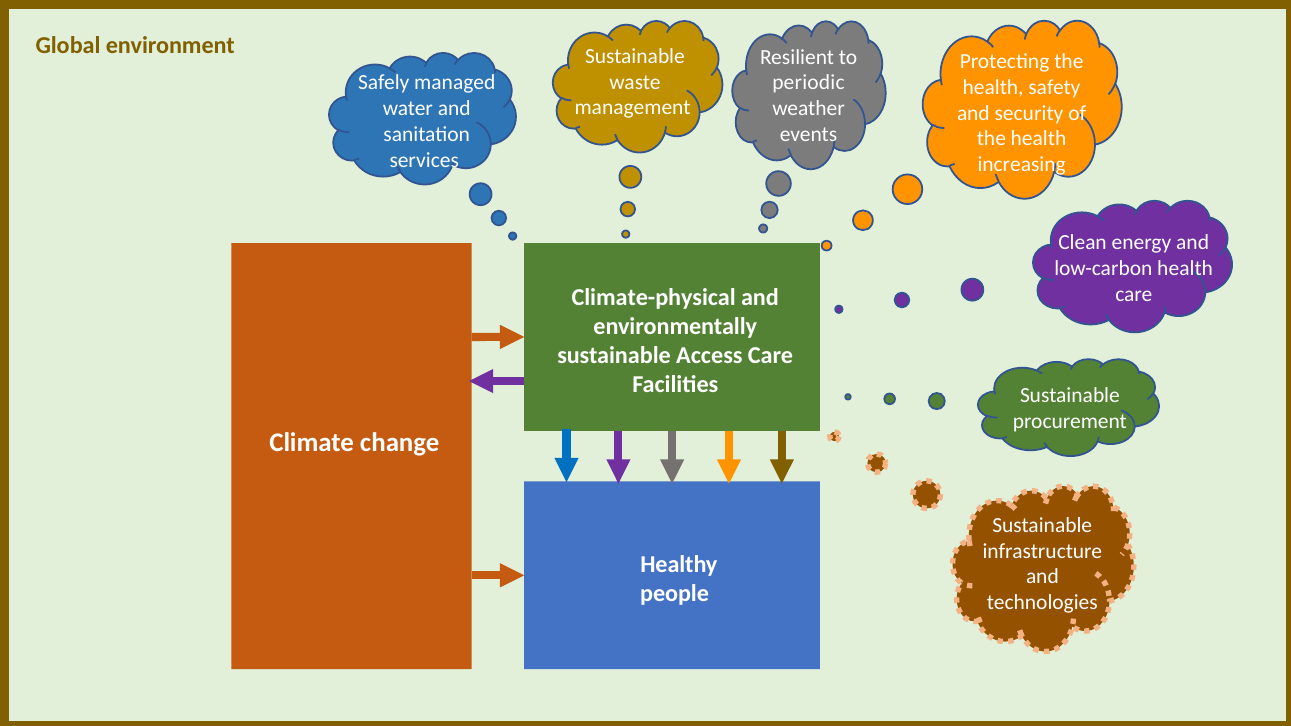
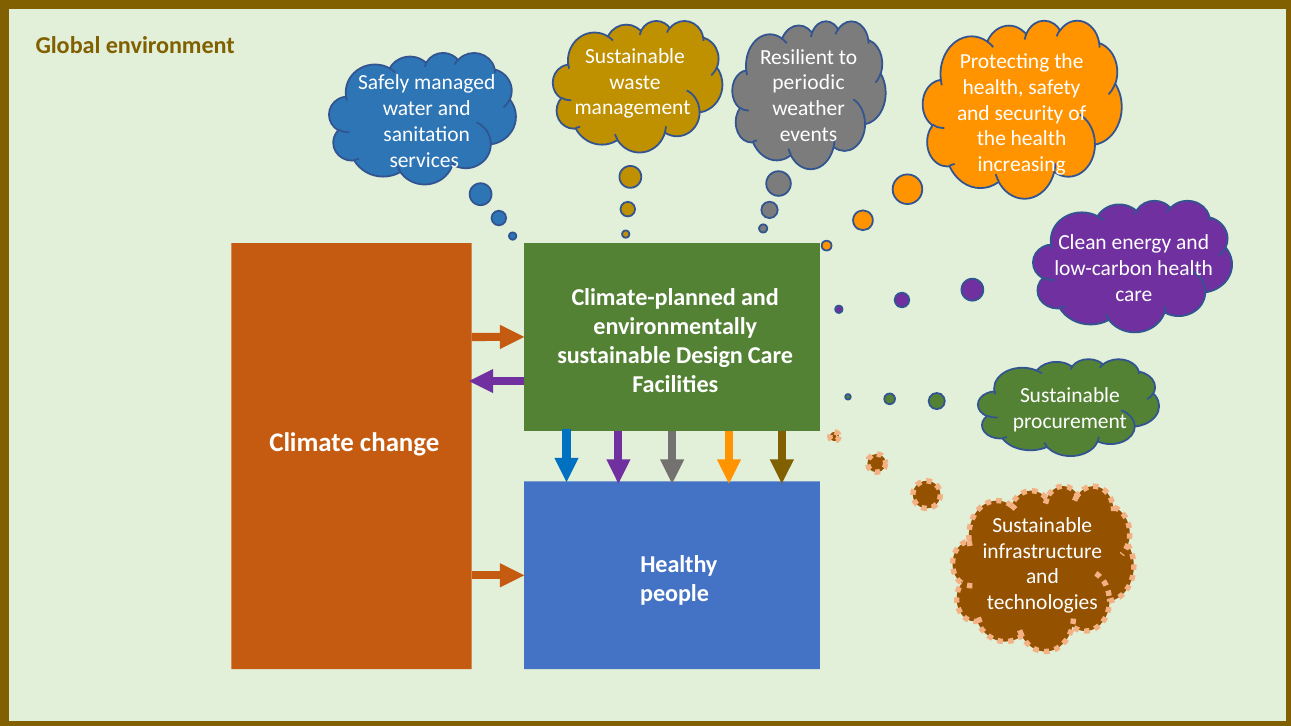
Climate-physical: Climate-physical -> Climate-planned
Access: Access -> Design
